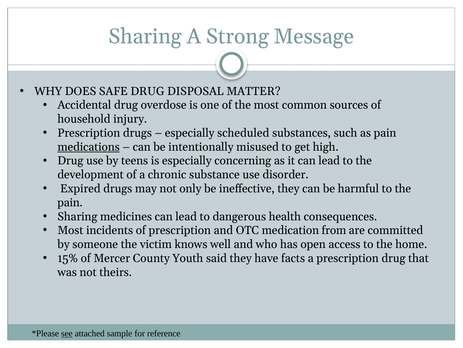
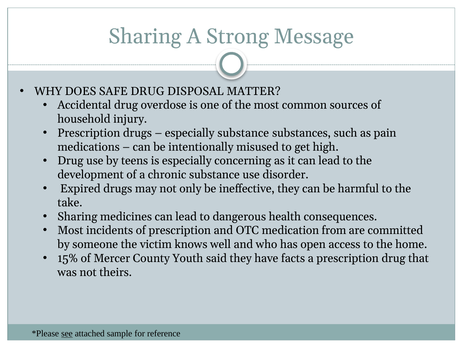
especially scheduled: scheduled -> substance
medications underline: present -> none
pain at (70, 202): pain -> take
